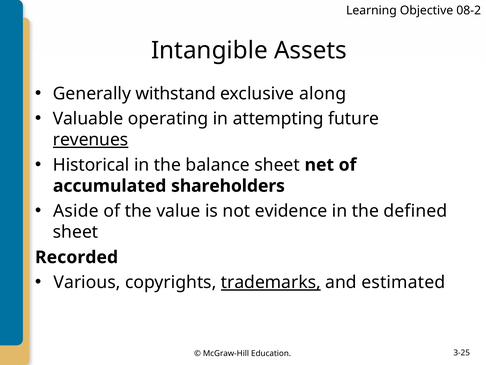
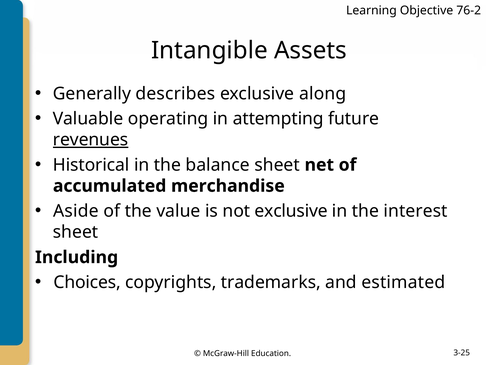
08-2: 08-2 -> 76-2
withstand: withstand -> describes
shareholders: shareholders -> merchandise
not evidence: evidence -> exclusive
defined: defined -> interest
Recorded: Recorded -> Including
Various: Various -> Choices
trademarks underline: present -> none
